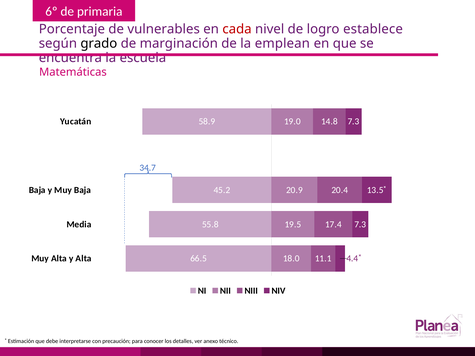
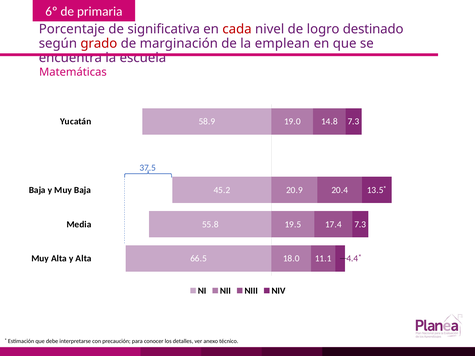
vulnerables: vulnerables -> significativa
establece: establece -> destinado
grado colour: black -> red
34.7: 34.7 -> 37.5
